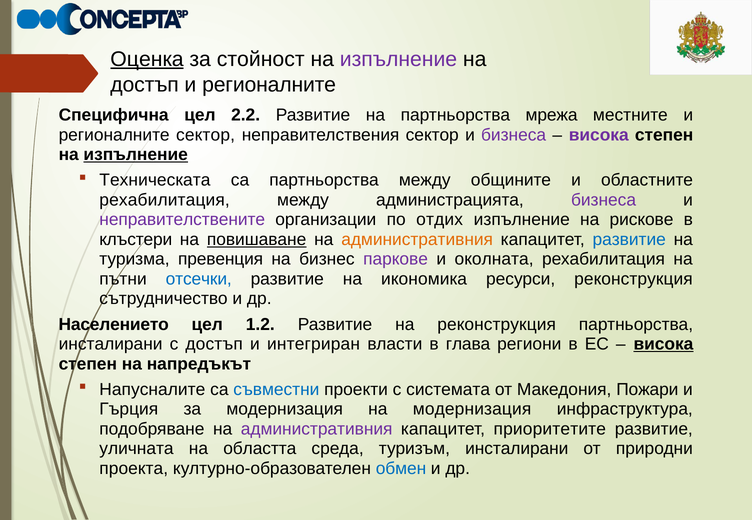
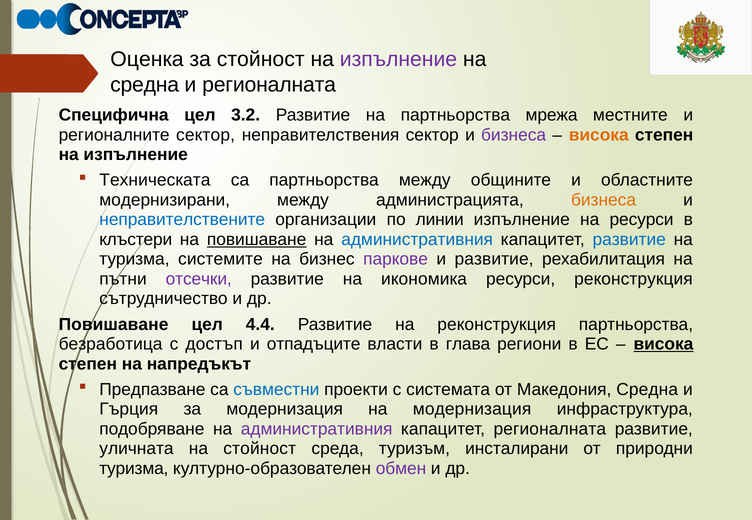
Оценка underline: present -> none
достъп at (145, 85): достъп -> средна
регионалните at (269, 85): регионалните -> регионалната
2.2: 2.2 -> 3.2
висока at (599, 135) colour: purple -> orange
изпълнение at (136, 155) underline: present -> none
рехабилитация at (165, 200): рехабилитация -> модернизирани
бизнеса at (604, 200) colour: purple -> orange
неправителствените colour: purple -> blue
отдих: отдих -> линии
на рискове: рискове -> ресурси
административния at (417, 240) colour: orange -> blue
превенция: превенция -> системите
и околната: околната -> развитие
отсечки colour: blue -> purple
Населението at (114, 325): Населението -> Повишаване
1.2: 1.2 -> 4.4
инсталирани at (111, 344): инсталирани -> безработица
интегриран: интегриран -> отпадъците
Напусналите: Напусналите -> Предпазване
Македония Пожари: Пожари -> Средна
капацитет приоритетите: приоритетите -> регионалната
на областта: областта -> стойност
проекта at (134, 469): проекта -> туризма
обмен colour: blue -> purple
